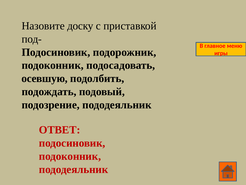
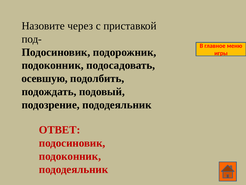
доску: доску -> через
